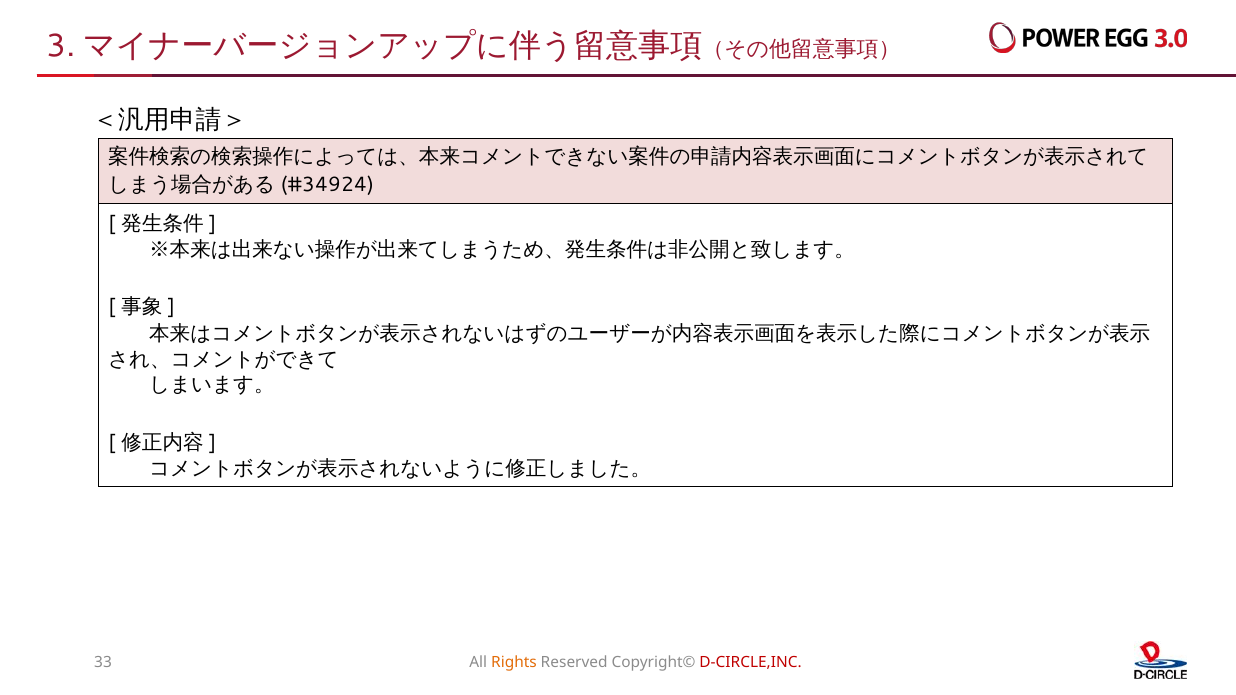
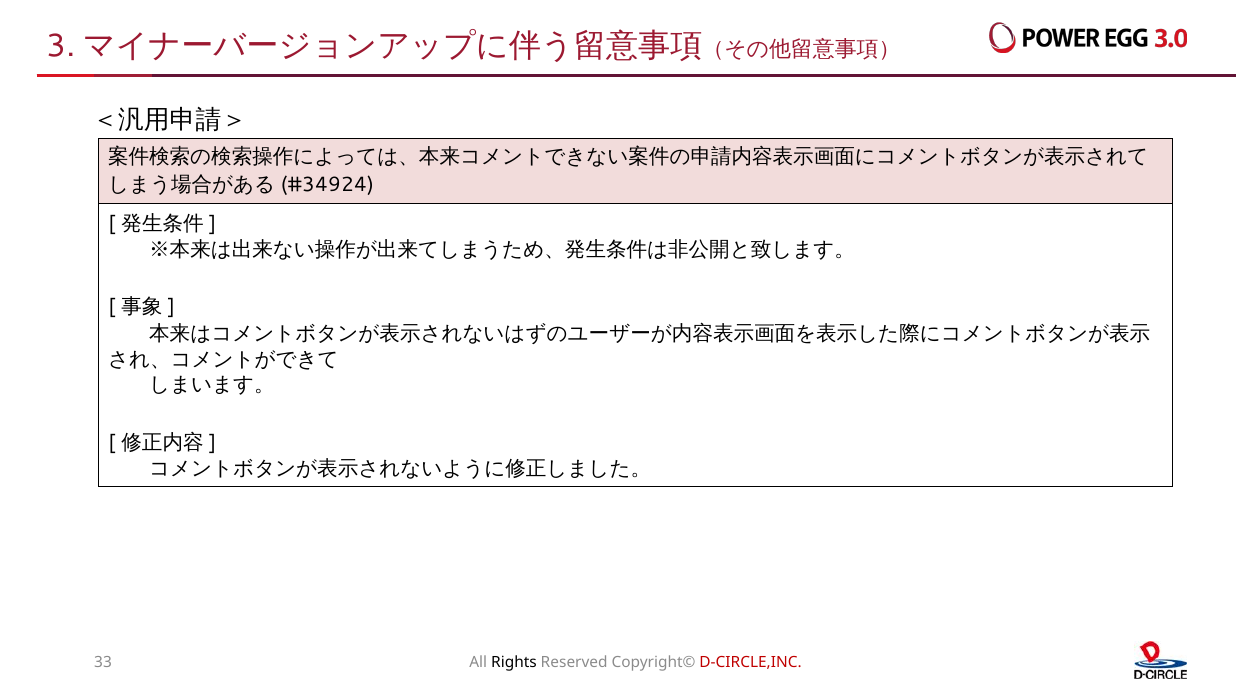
Rights colour: orange -> black
